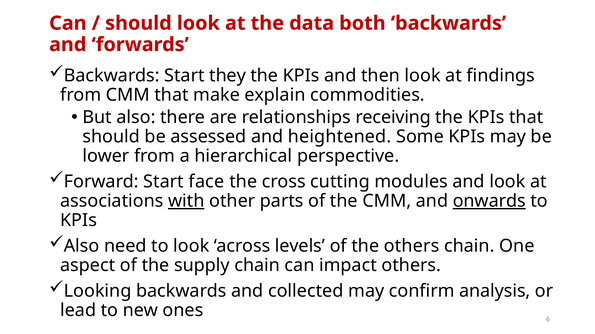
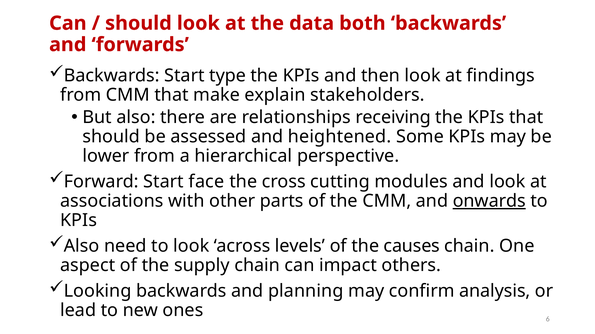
they: they -> type
commodities: commodities -> stakeholders
with underline: present -> none
the others: others -> causes
collected: collected -> planning
